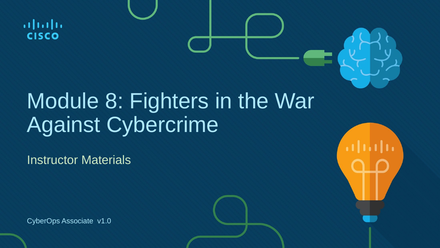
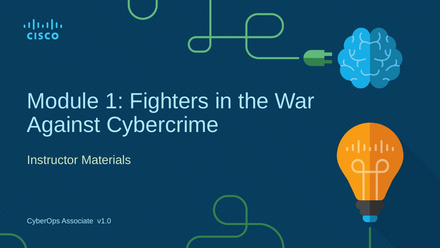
8: 8 -> 1
